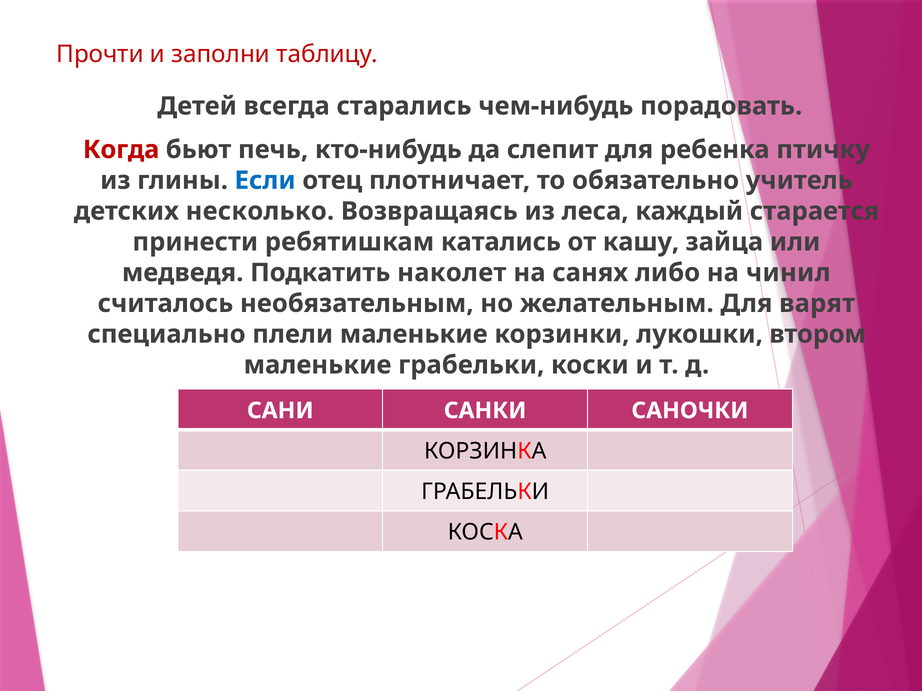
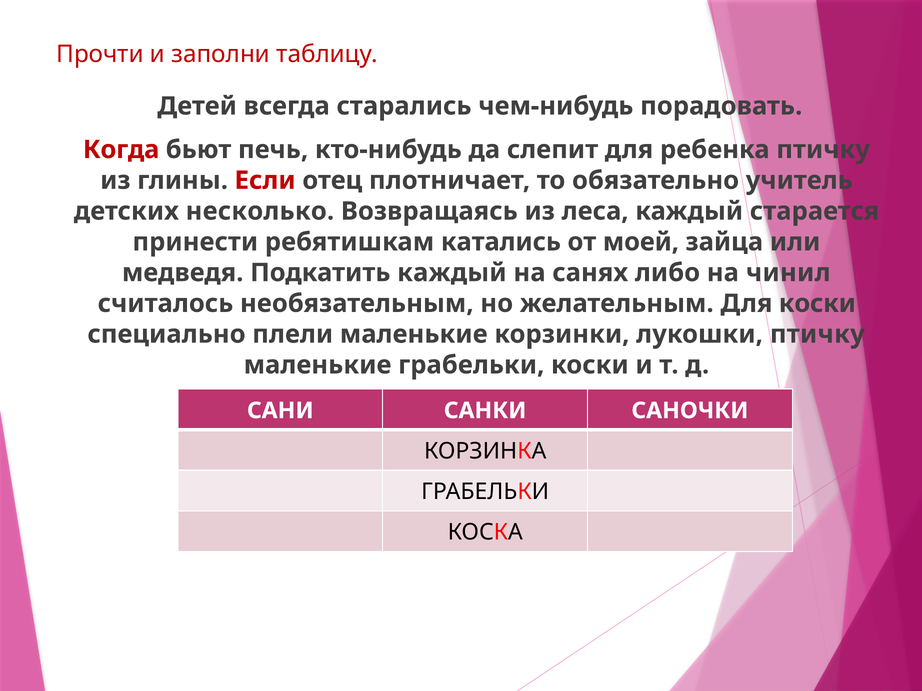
Если colour: blue -> red
кашу: кашу -> моей
Подкатить наколет: наколет -> каждый
Для варят: варят -> коски
лукошки втором: втором -> птичку
